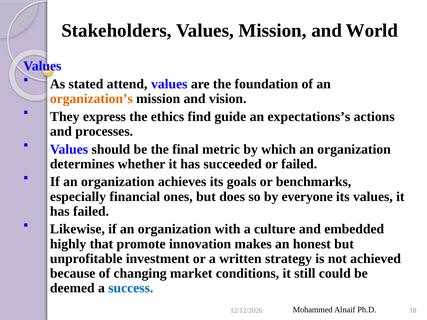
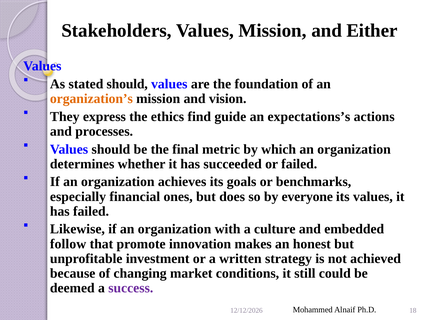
World: World -> Either
stated attend: attend -> should
highly: highly -> follow
success colour: blue -> purple
